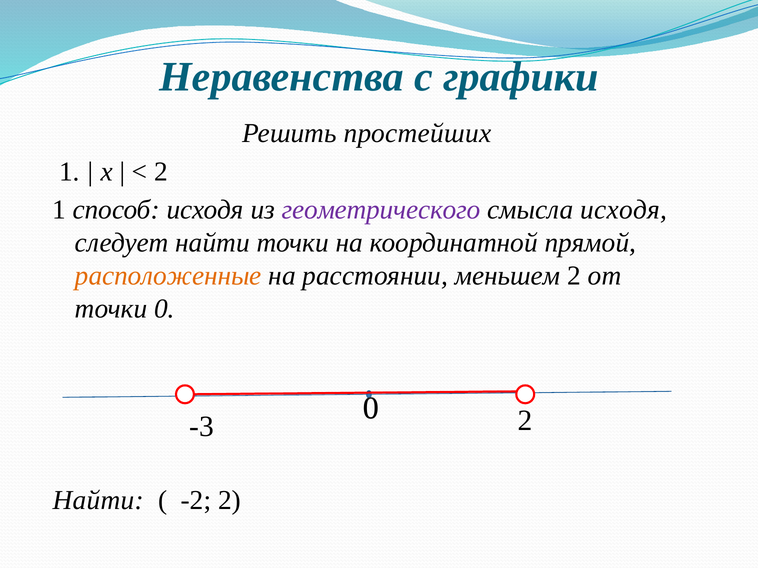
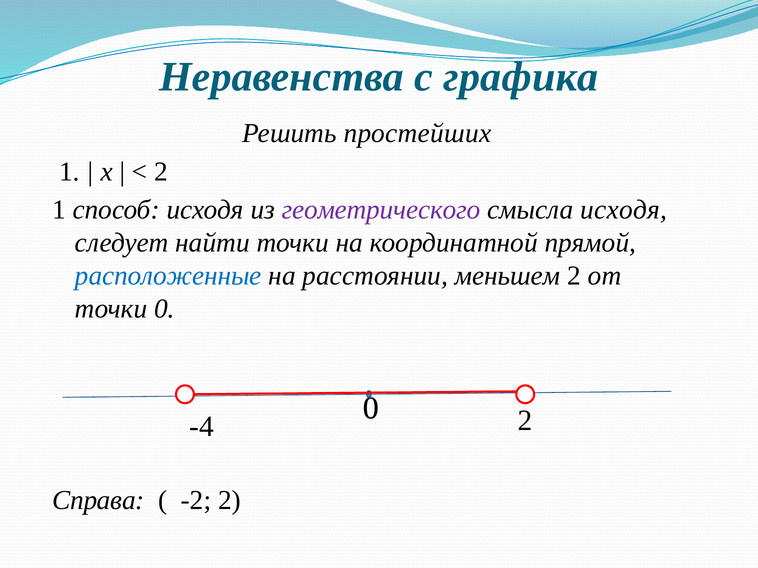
графики: графики -> графика
расположенные colour: orange -> blue
-3: -3 -> -4
Найти at (98, 501): Найти -> Справа
